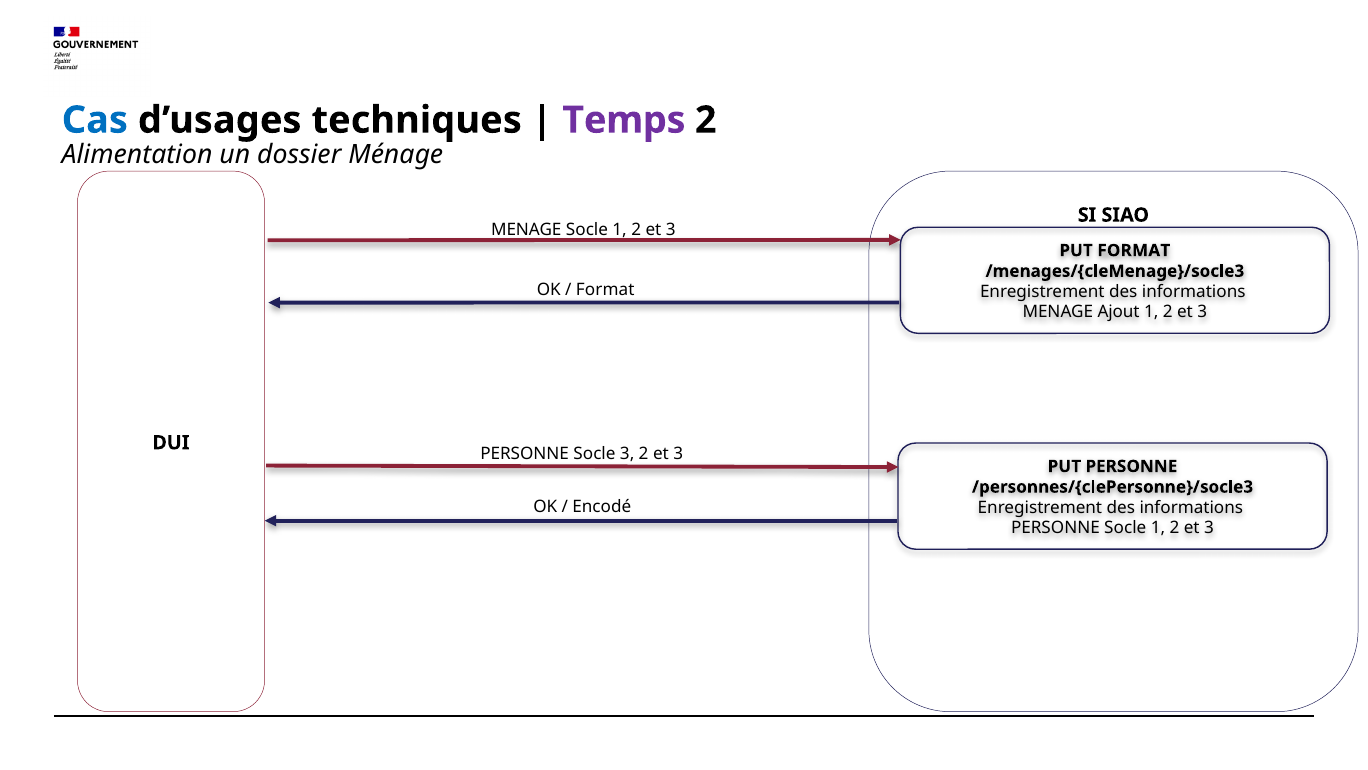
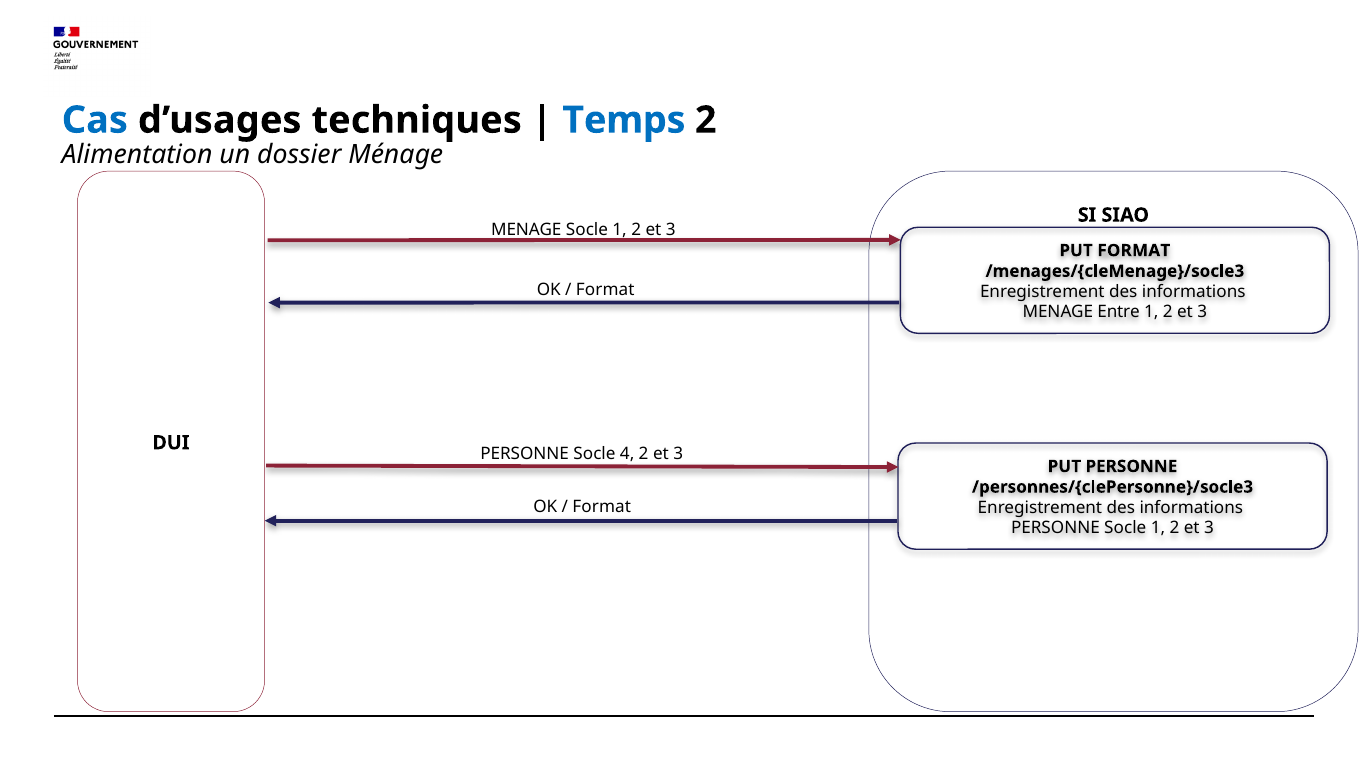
Temps colour: purple -> blue
Ajout: Ajout -> Entre
Socle 3: 3 -> 4
Encodé at (602, 507): Encodé -> Format
